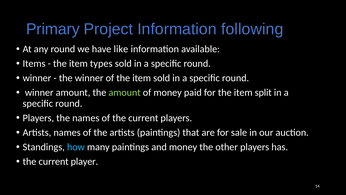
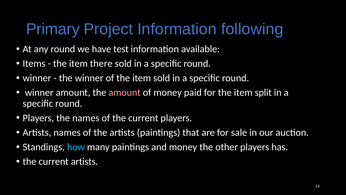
like: like -> test
types: types -> there
amount at (125, 92) colour: light green -> pink
current player: player -> artists
